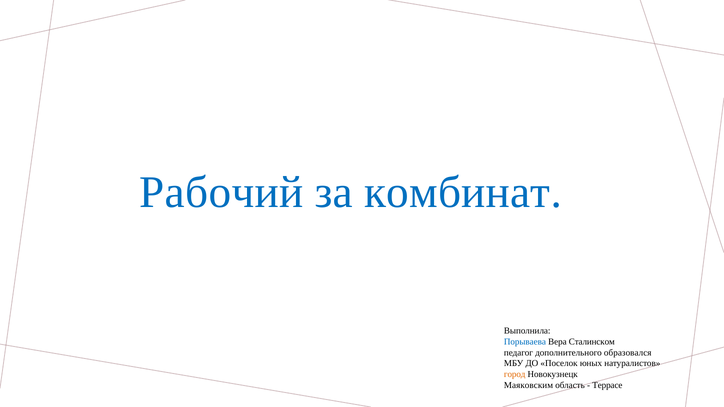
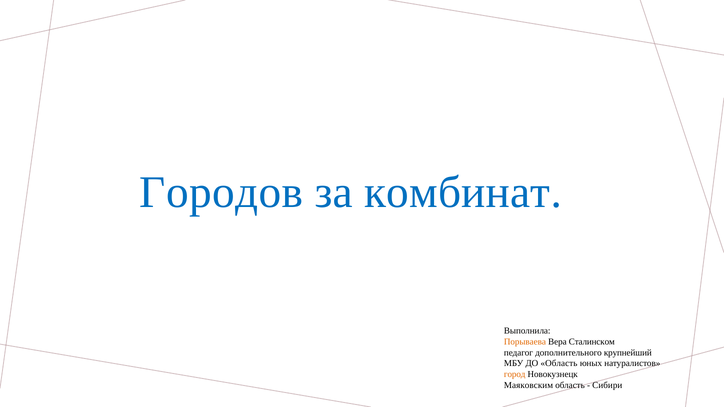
Рабочий: Рабочий -> Городов
Порываева colour: blue -> orange
образовался: образовался -> крупнейший
ДО Поселок: Поселок -> Область
Террасе: Террасе -> Сибири
